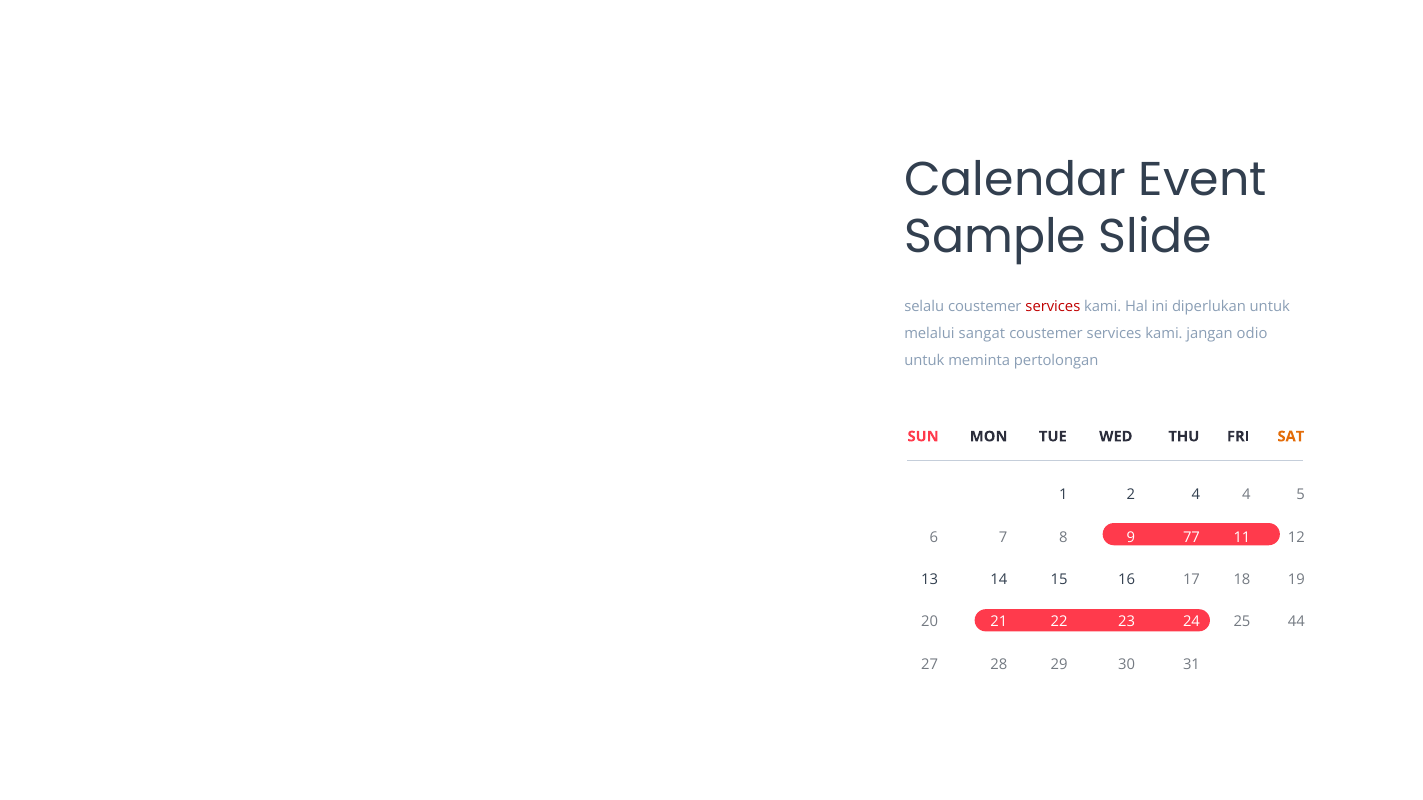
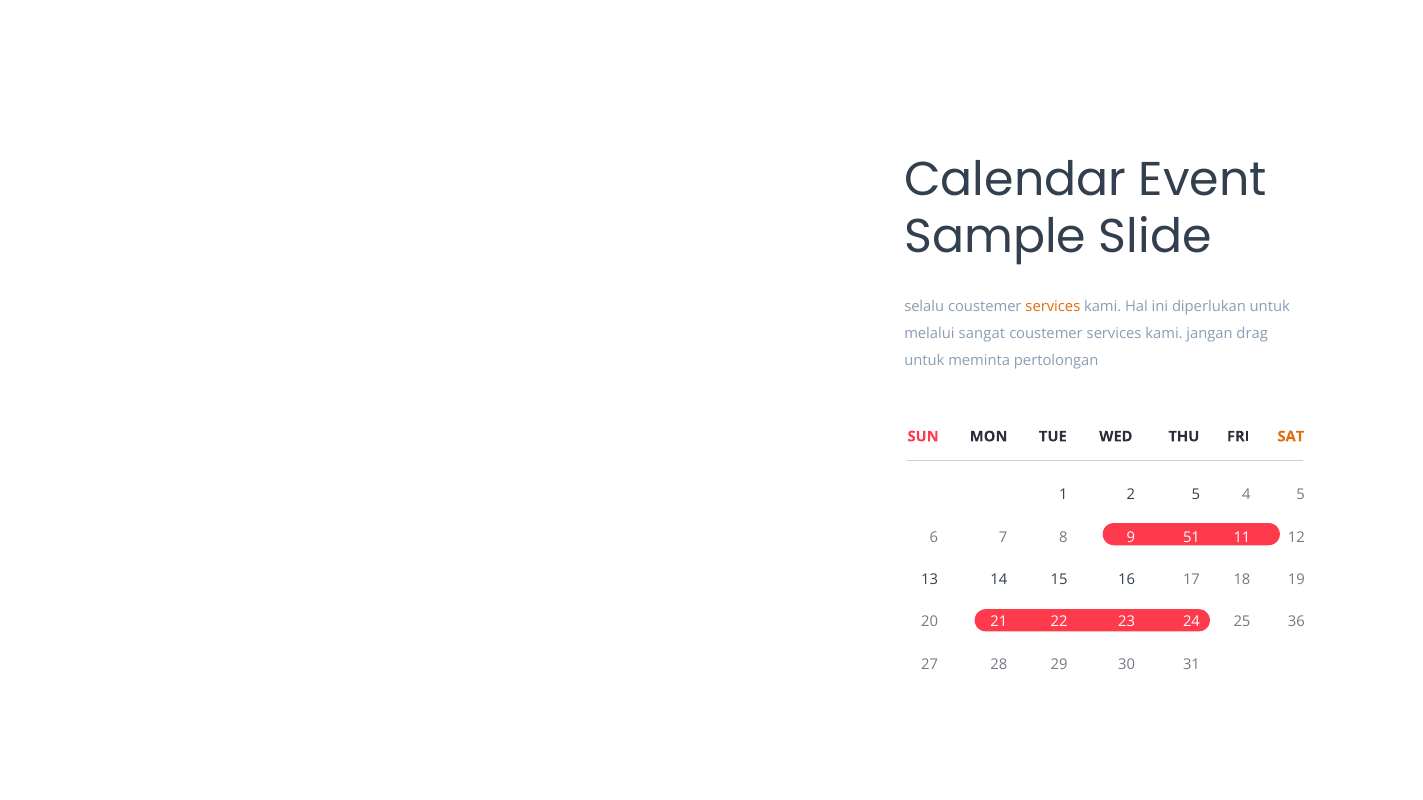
services at (1053, 307) colour: red -> orange
odio: odio -> drag
2 4: 4 -> 5
77: 77 -> 51
44: 44 -> 36
